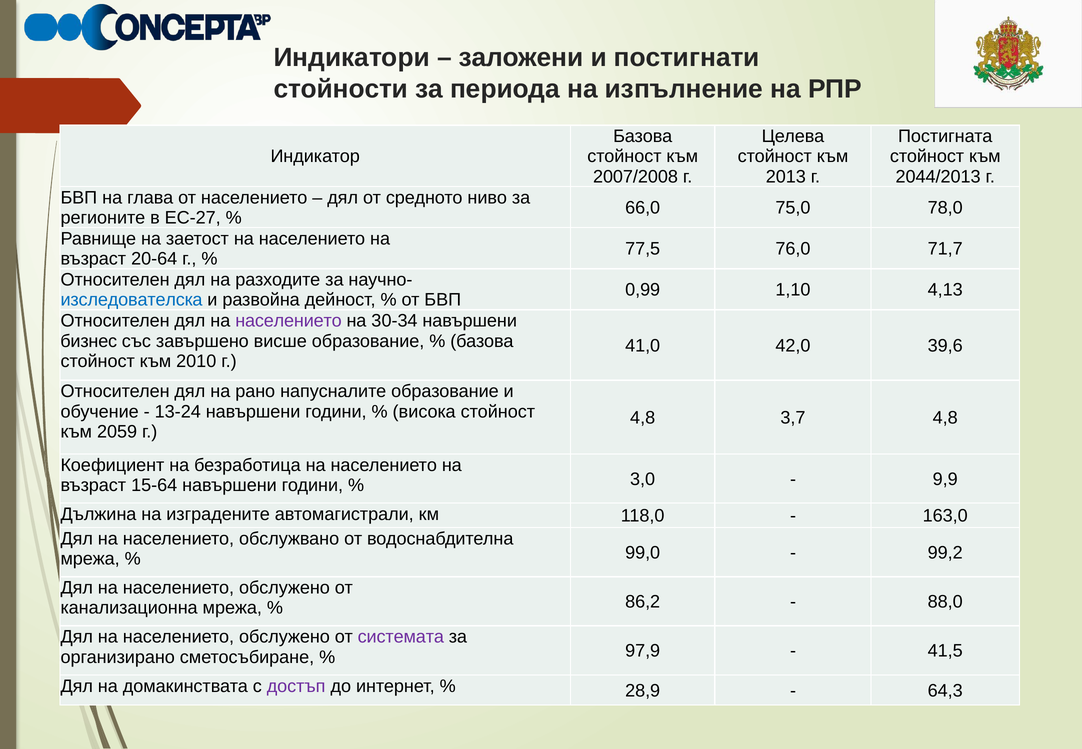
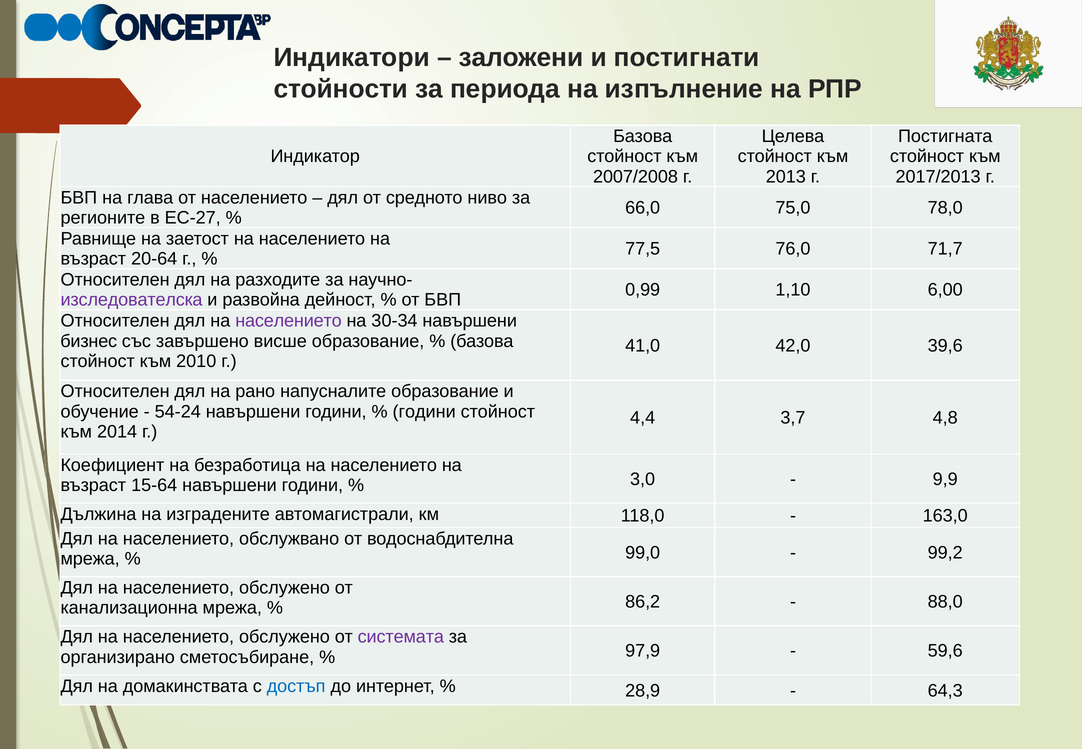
2044/2013: 2044/2013 -> 2017/2013
4,13: 4,13 -> 6,00
изследователска colour: blue -> purple
13-24: 13-24 -> 54-24
висока at (424, 412): висока -> години
4,8 at (643, 418): 4,8 -> 4,4
2059: 2059 -> 2014
41,5: 41,5 -> 59,6
достъп colour: purple -> blue
